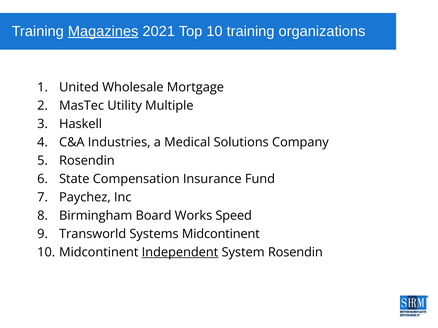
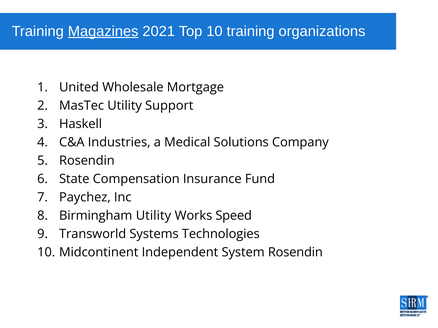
Multiple: Multiple -> Support
Birmingham Board: Board -> Utility
Systems Midcontinent: Midcontinent -> Technologies
Independent underline: present -> none
